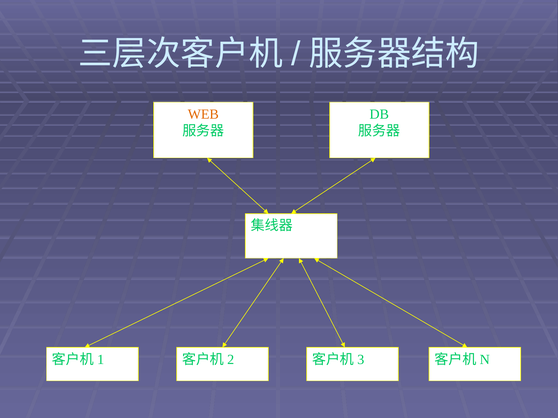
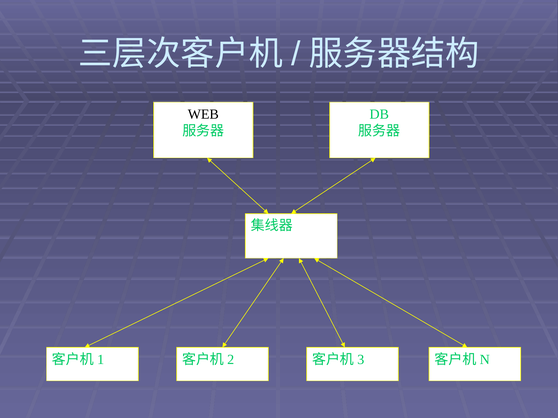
WEB colour: orange -> black
